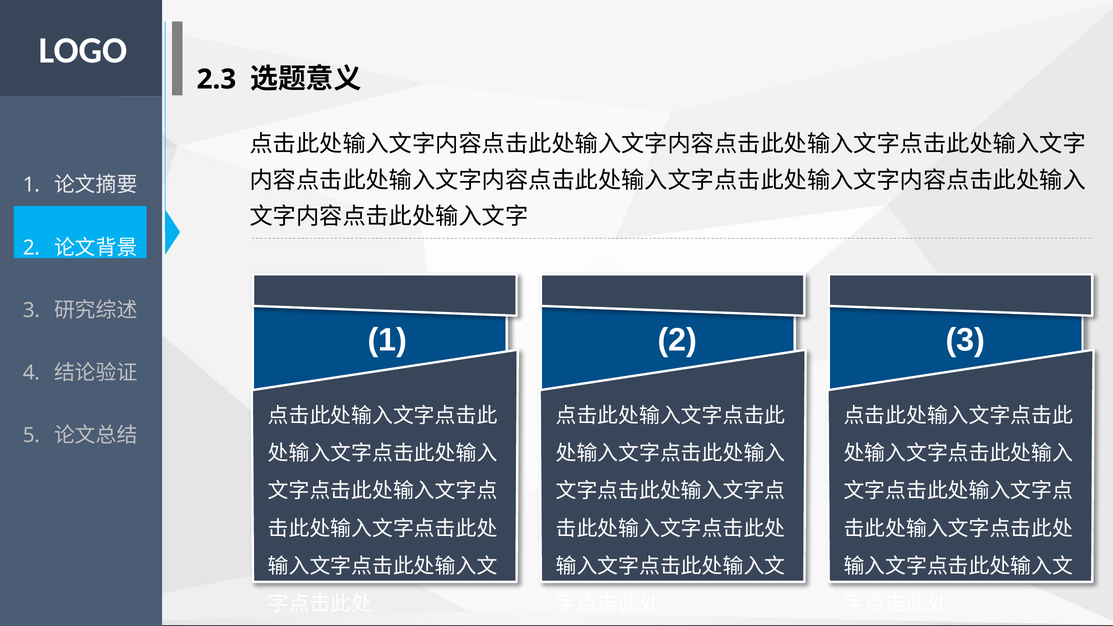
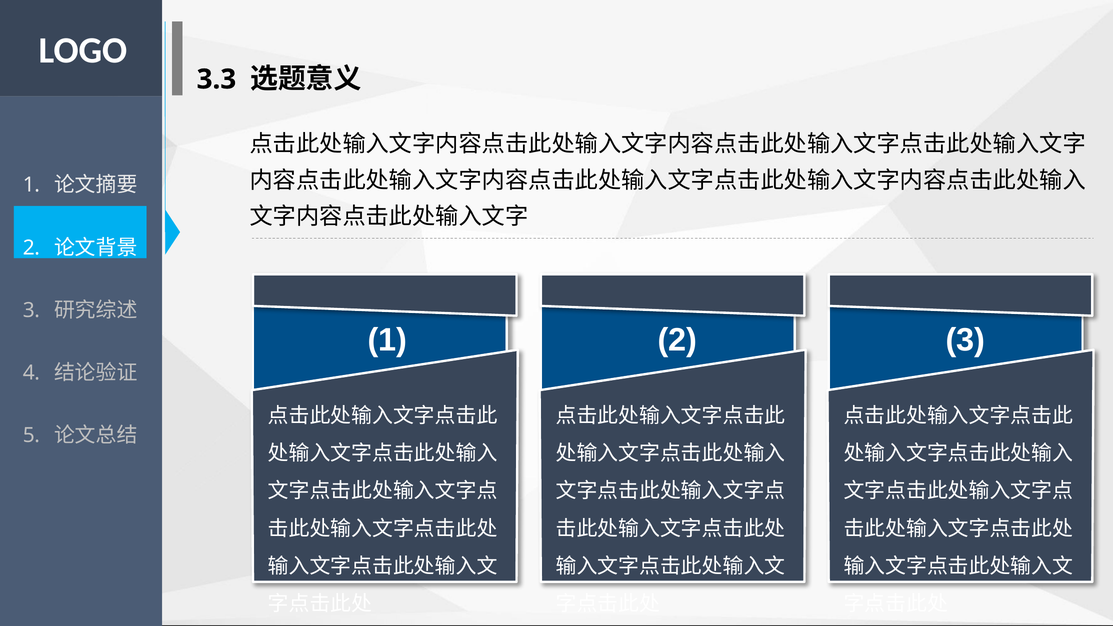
2.3: 2.3 -> 3.3
